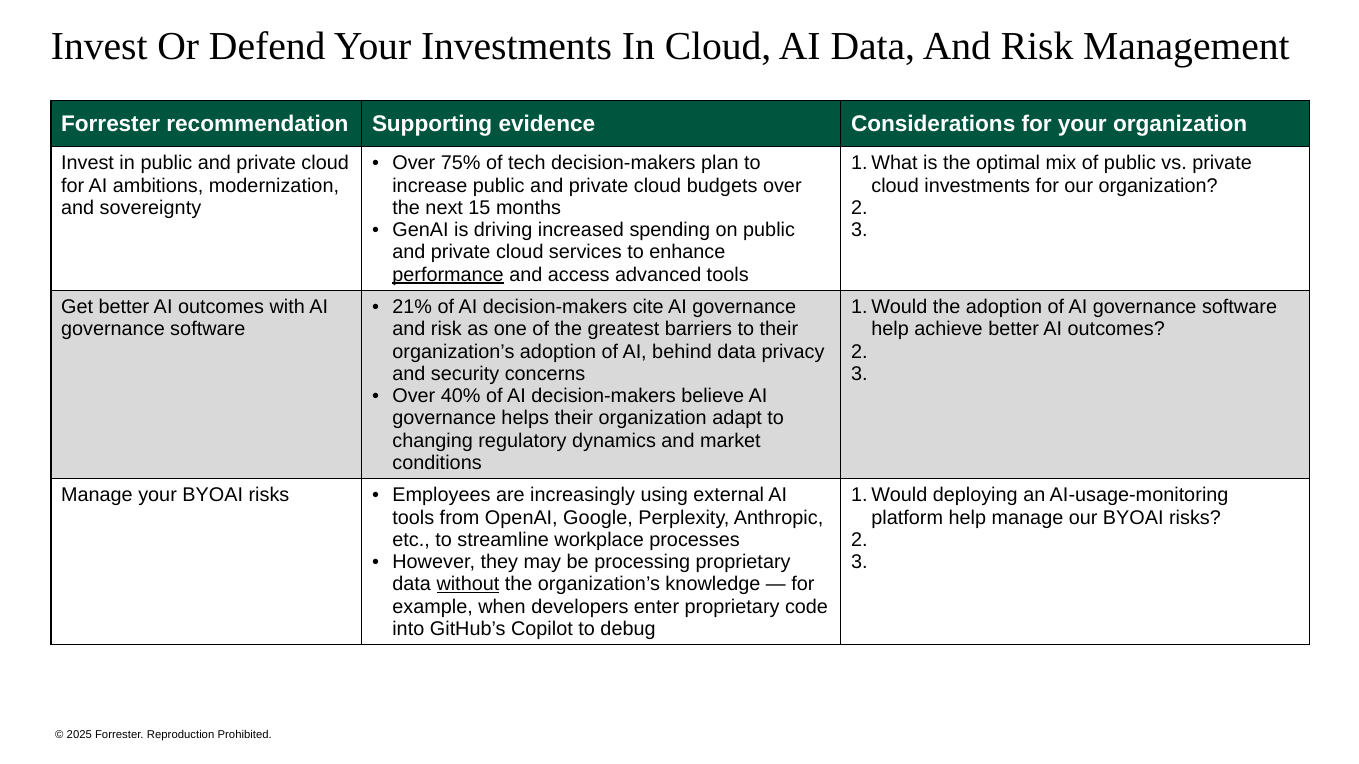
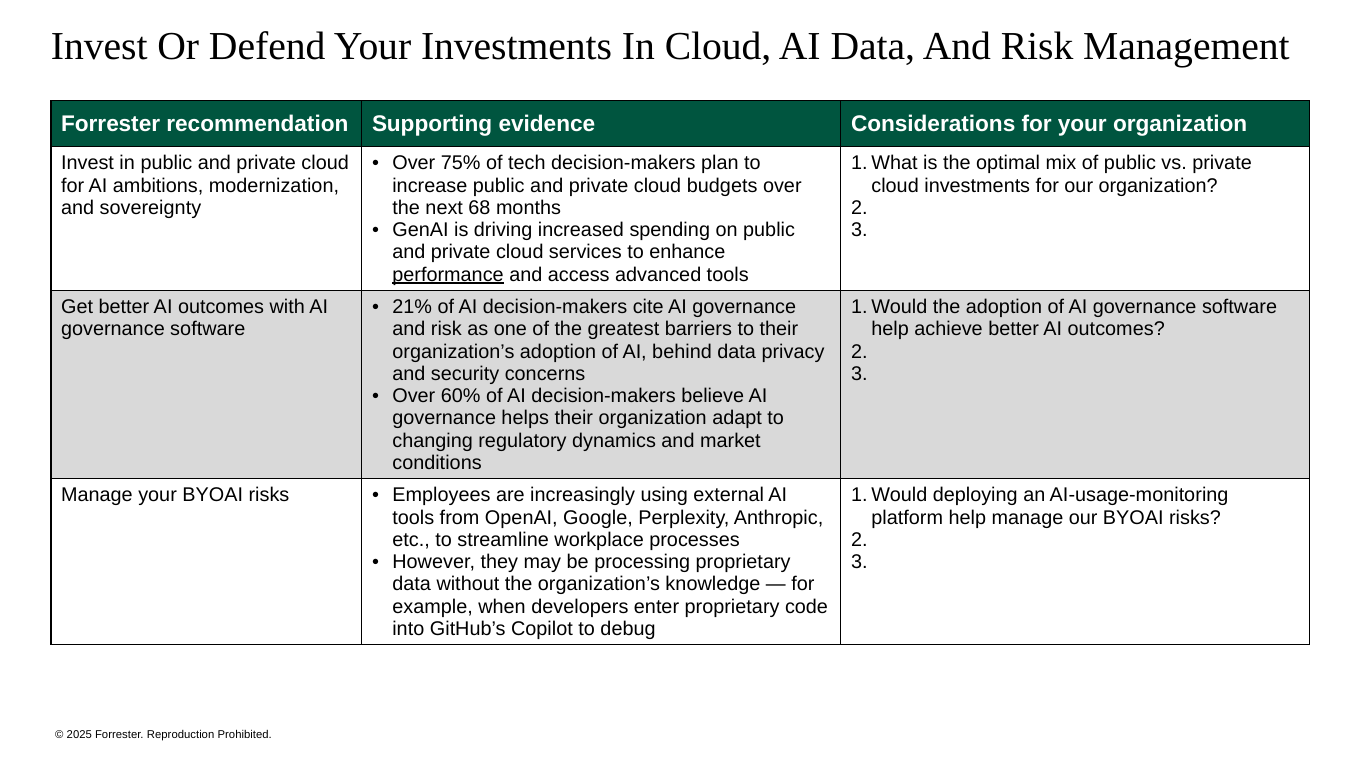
15: 15 -> 68
40%: 40% -> 60%
without underline: present -> none
